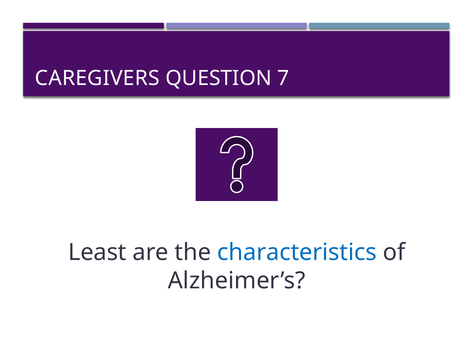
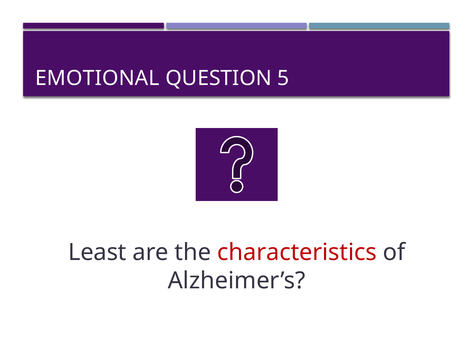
CAREGIVERS: CAREGIVERS -> EMOTIONAL
7: 7 -> 5
characteristics colour: blue -> red
